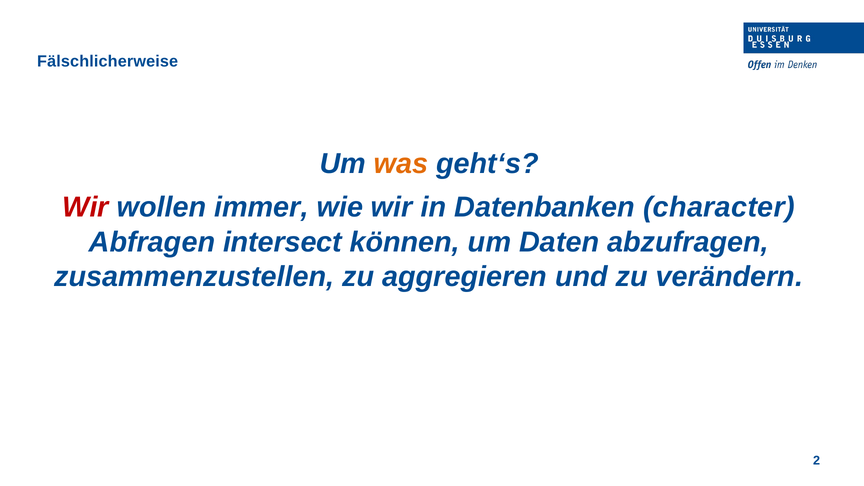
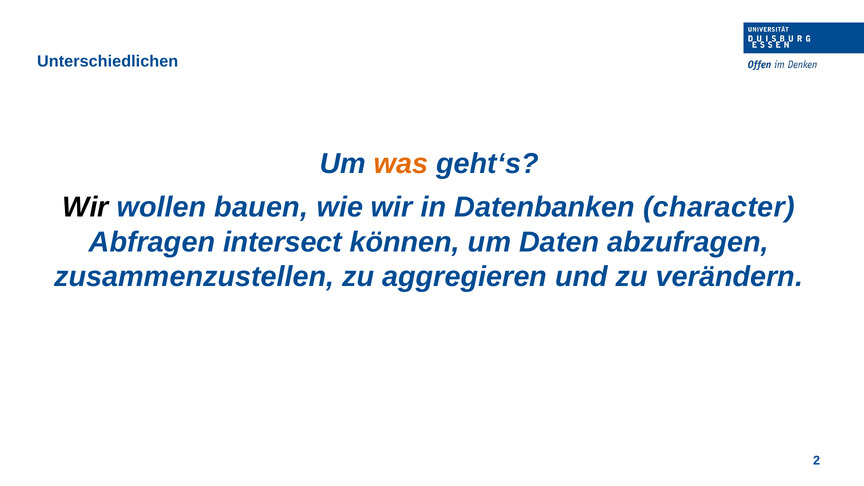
Fälschlicherweise: Fälschlicherweise -> Unterschiedlichen
Wir at (86, 207) colour: red -> black
immer: immer -> bauen
